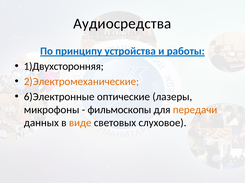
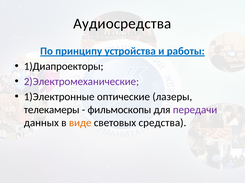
1)Двухсторонняя: 1)Двухсторонняя -> 1)Диапроекторы
2)Электромеханические colour: orange -> purple
6)Электронные: 6)Электронные -> 1)Электронные
микрофоны: микрофоны -> телекамеры
передачи colour: orange -> purple
слуховое: слуховое -> средства
